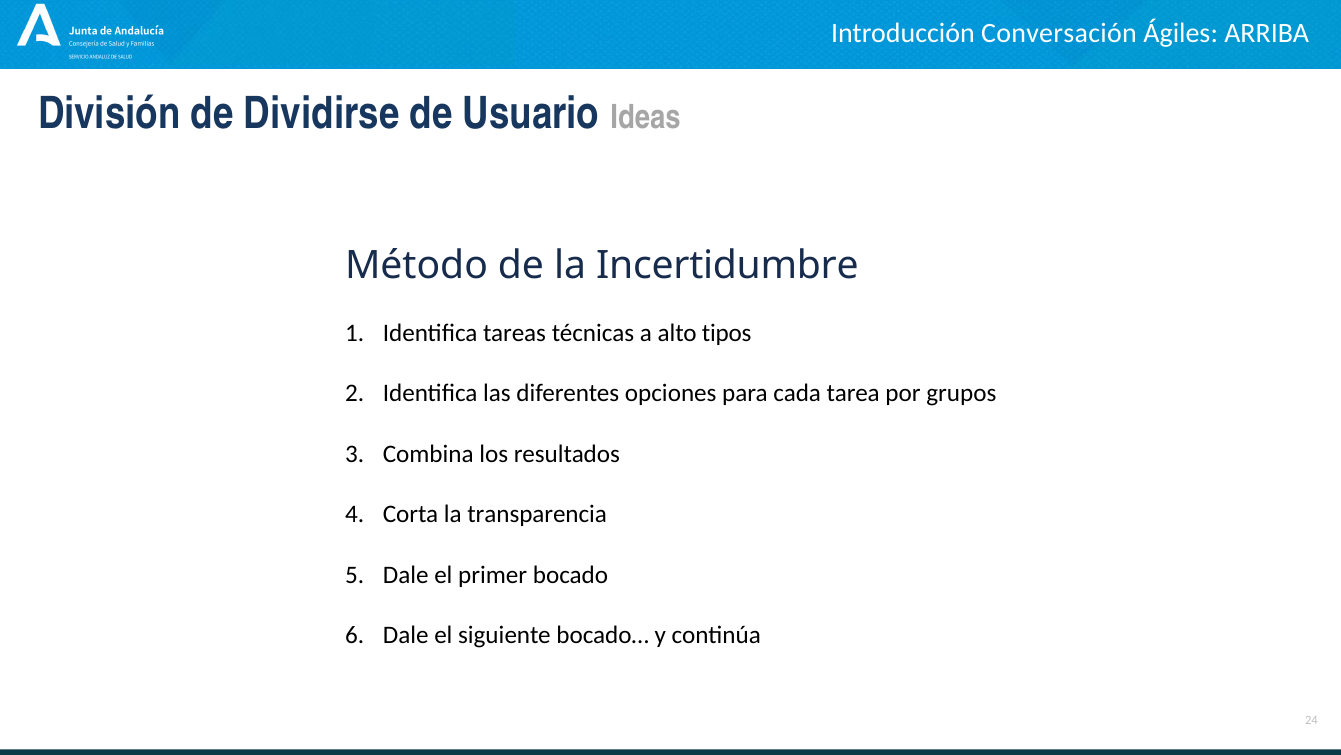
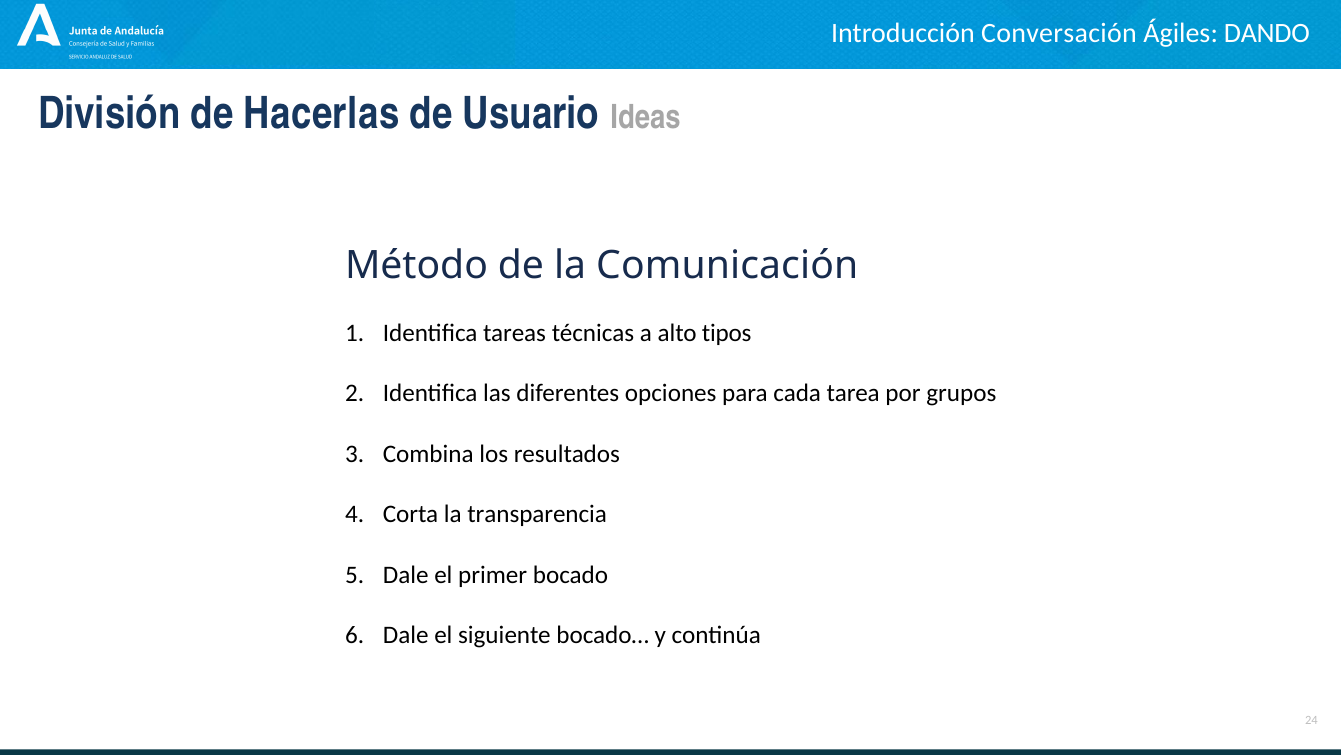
ARRIBA: ARRIBA -> DANDO
Dividirse: Dividirse -> Hacerlas
Incertidumbre: Incertidumbre -> Comunicación
